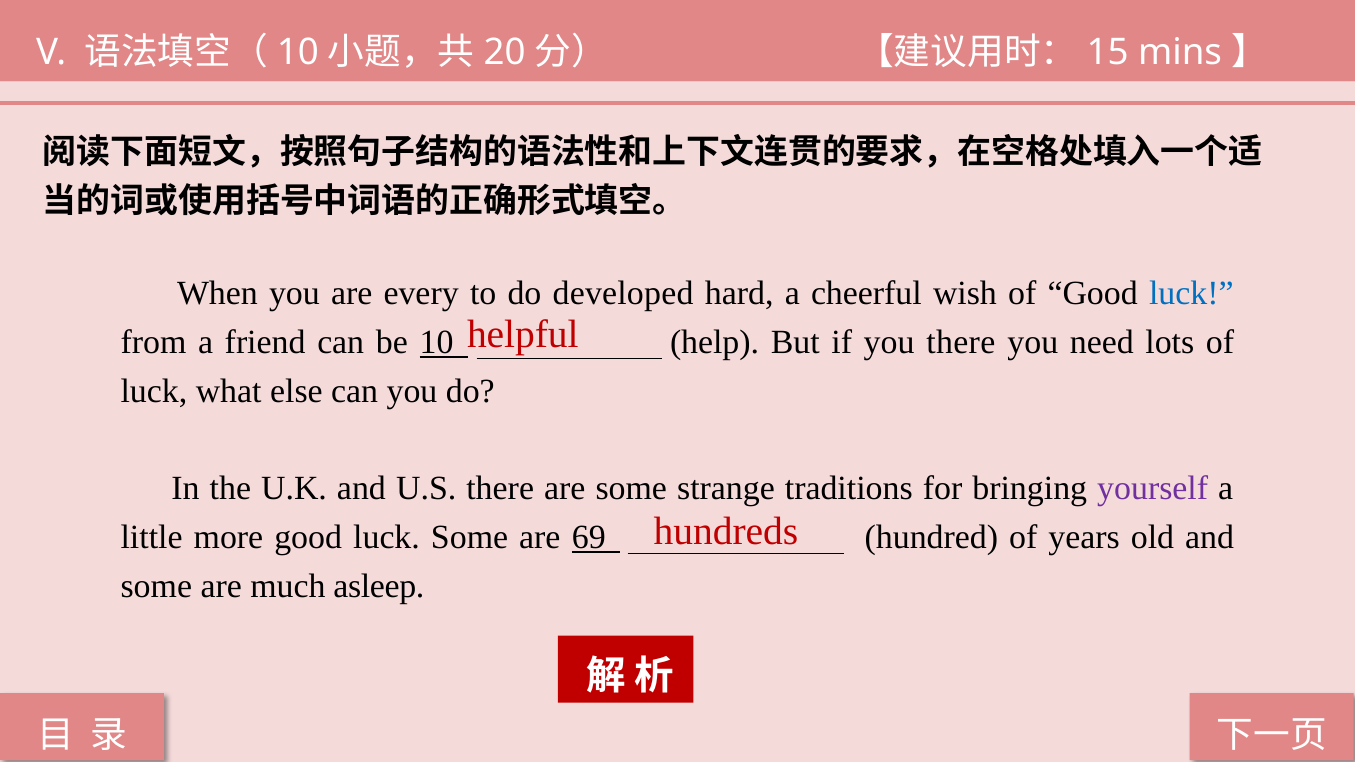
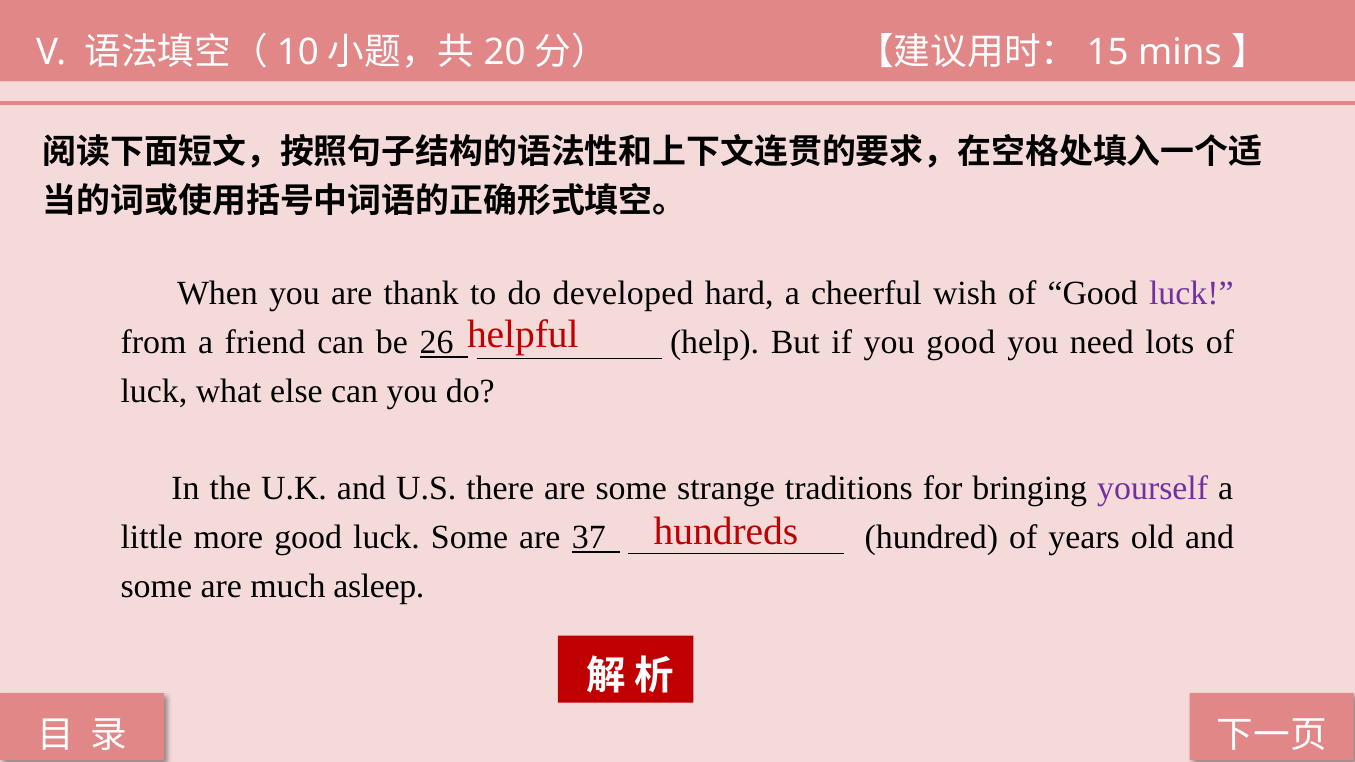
every: every -> thank
luck at (1191, 294) colour: blue -> purple
be 10: 10 -> 26
you there: there -> good
69: 69 -> 37
